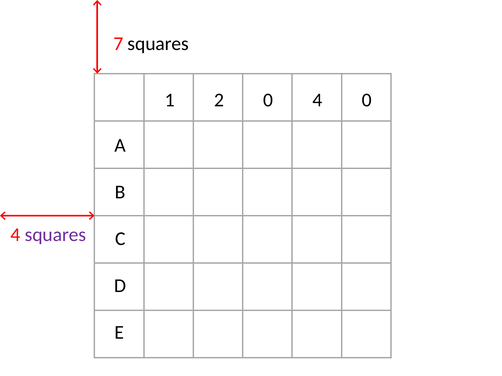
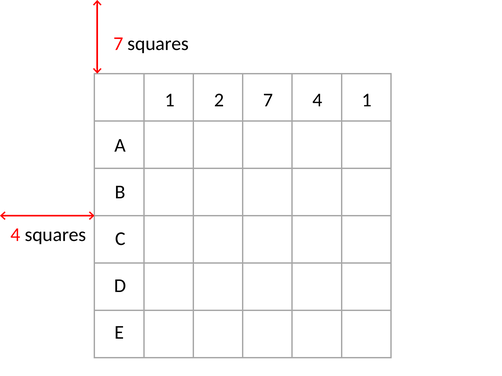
2 0: 0 -> 7
4 0: 0 -> 1
squares at (55, 235) colour: purple -> black
